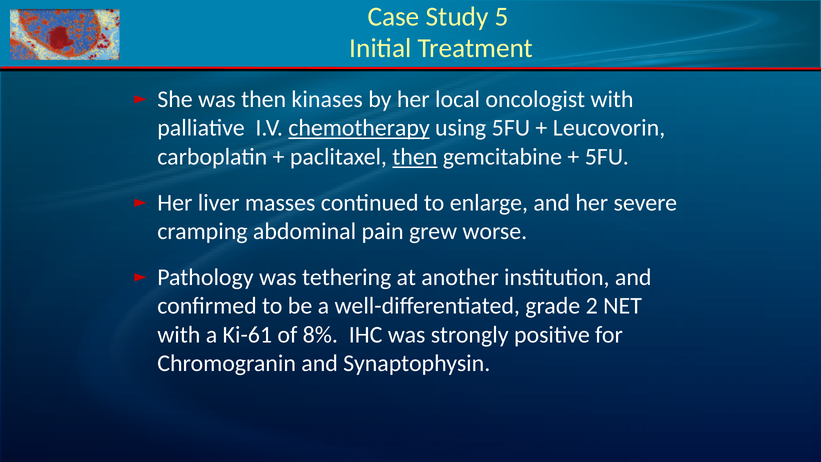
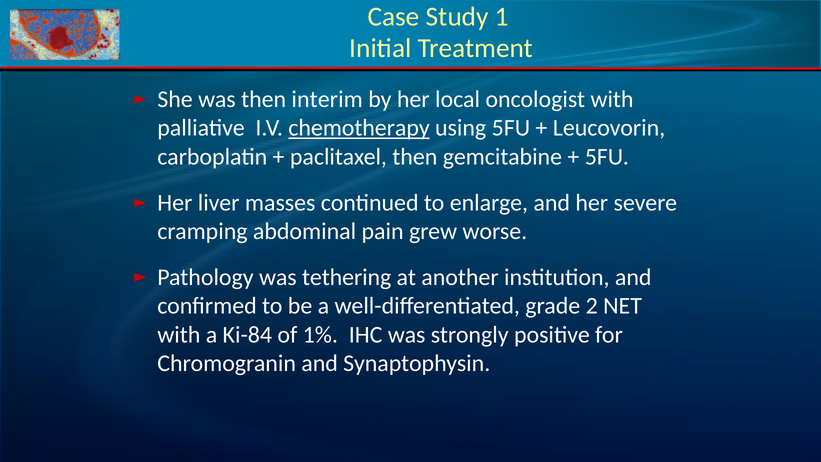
5: 5 -> 1
kinases: kinases -> interim
then at (415, 157) underline: present -> none
Ki-61: Ki-61 -> Ki-84
8%: 8% -> 1%
